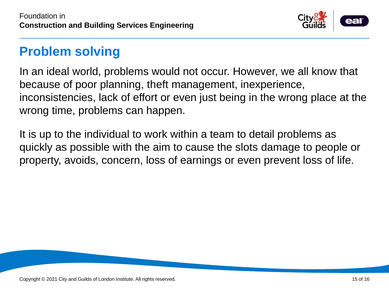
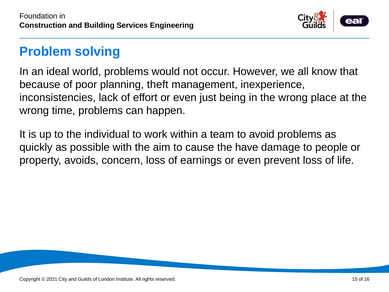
detail: detail -> avoid
slots: slots -> have
